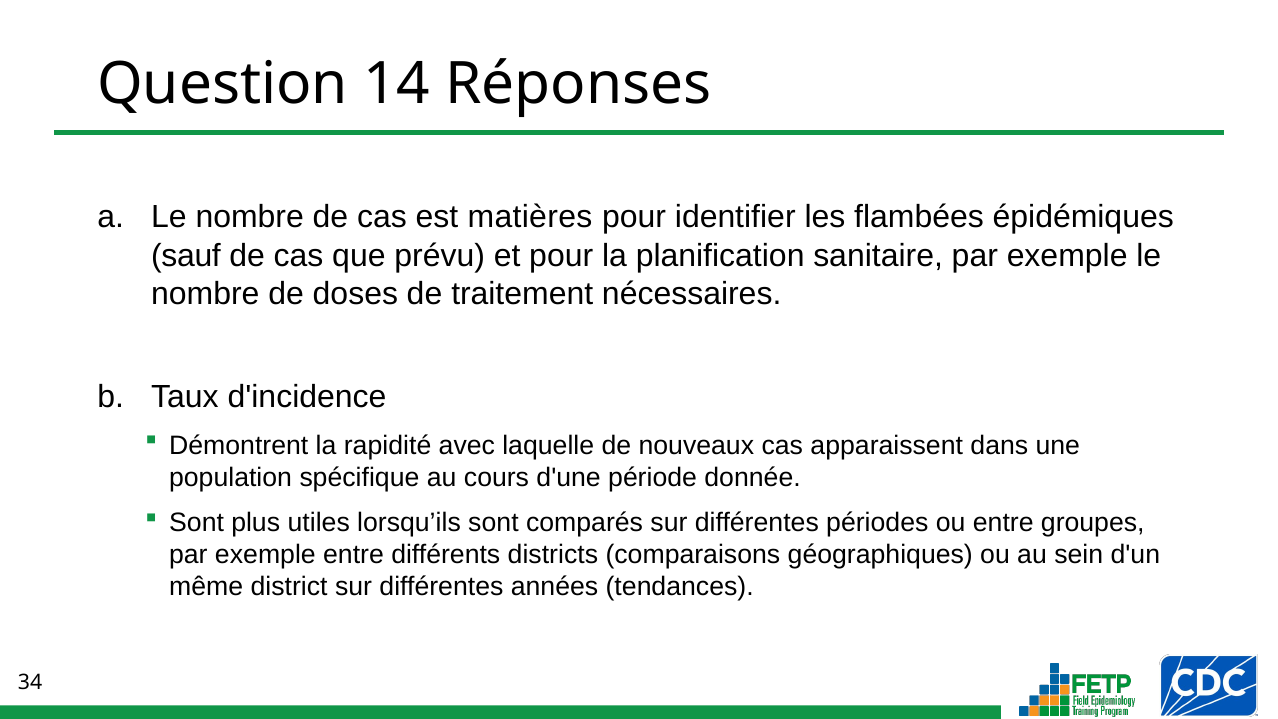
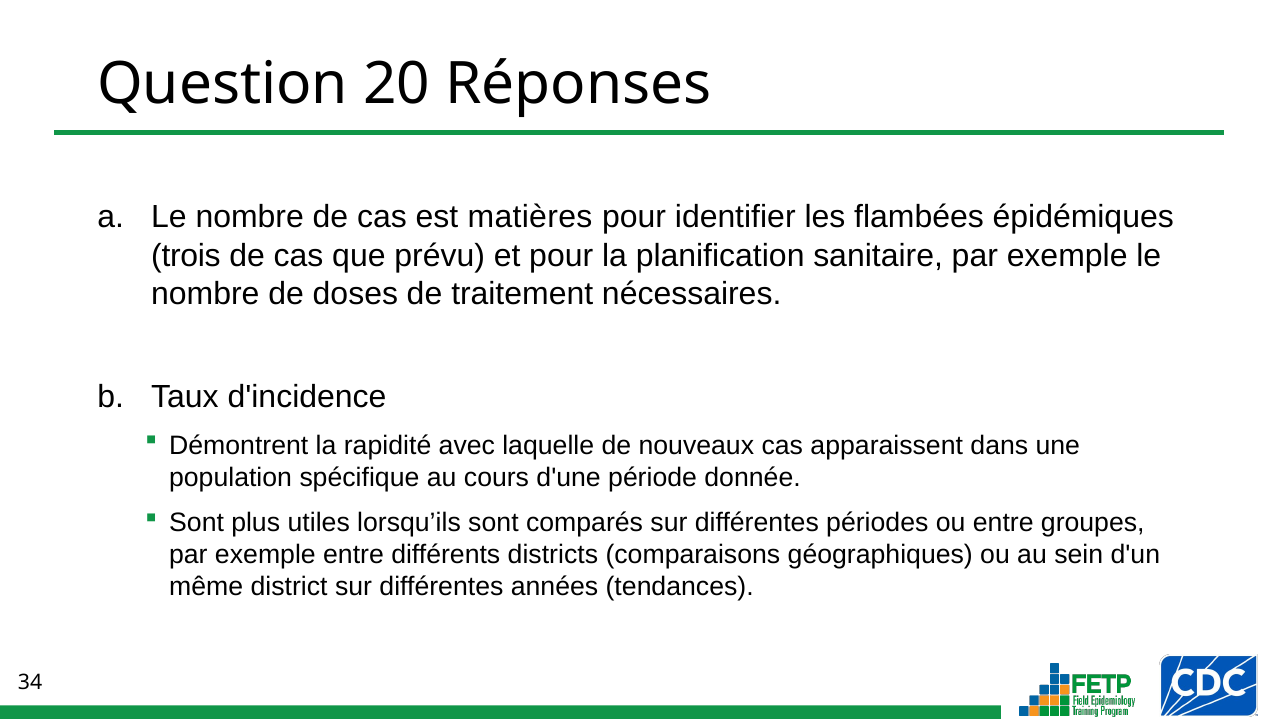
14: 14 -> 20
sauf: sauf -> trois
